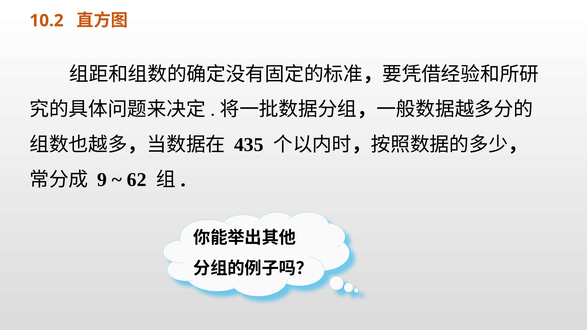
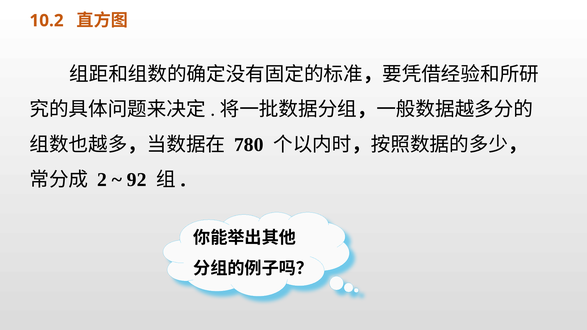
435: 435 -> 780
9: 9 -> 2
62: 62 -> 92
